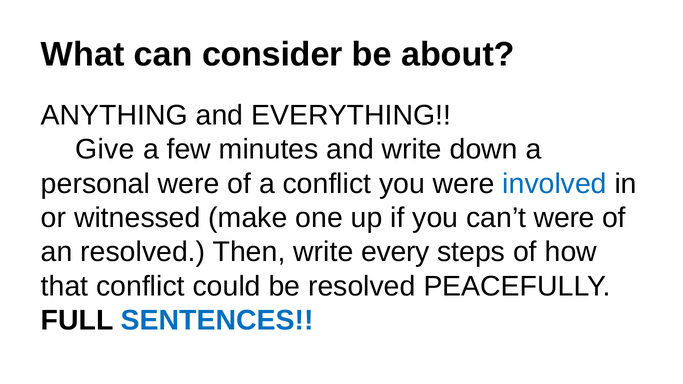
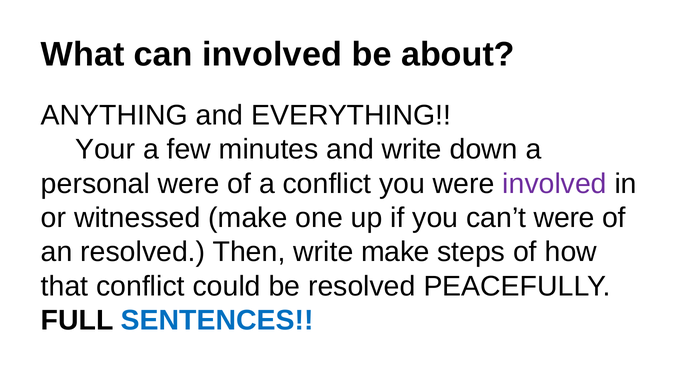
can consider: consider -> involved
Give: Give -> Your
involved at (555, 184) colour: blue -> purple
write every: every -> make
